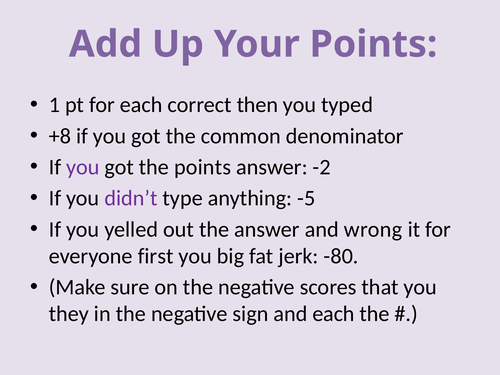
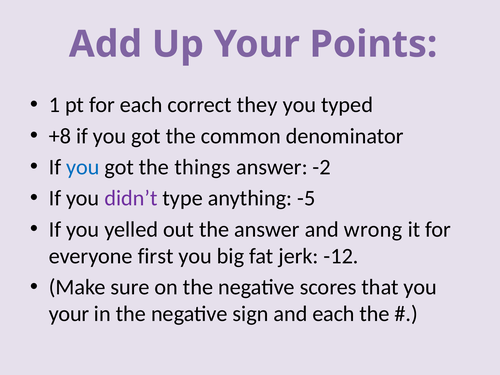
then: then -> they
you at (83, 167) colour: purple -> blue
the points: points -> things
-80: -80 -> -12
they at (69, 314): they -> your
